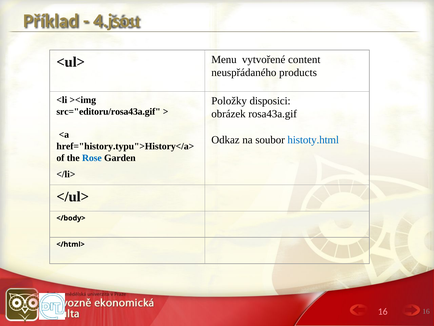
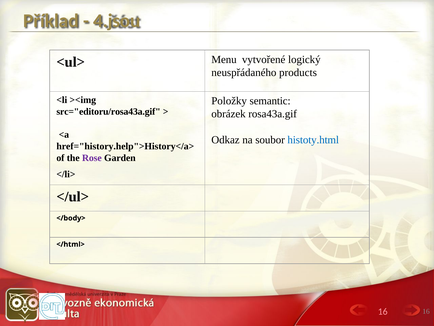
content: content -> logický
disposici: disposici -> semantic
href="history.typu">History</a>: href="history.typu">History</a> -> href="history.help">History</a>
Rose colour: blue -> purple
